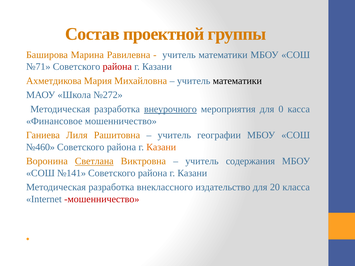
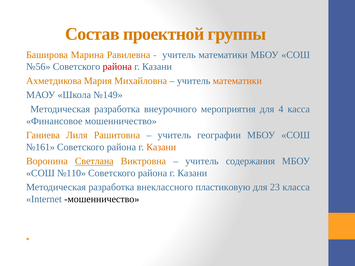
№71: №71 -> №56
математики at (237, 81) colour: black -> orange
№272: №272 -> №149
внеурочного underline: present -> none
0: 0 -> 4
№460: №460 -> №161
№141: №141 -> №110
издательство: издательство -> пластиковую
20: 20 -> 23
мошенничество at (102, 199) colour: red -> black
